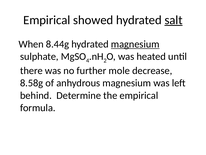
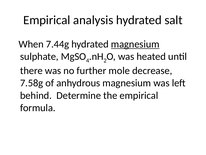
showed: showed -> analysis
salt underline: present -> none
8.44g: 8.44g -> 7.44g
8.58g: 8.58g -> 7.58g
